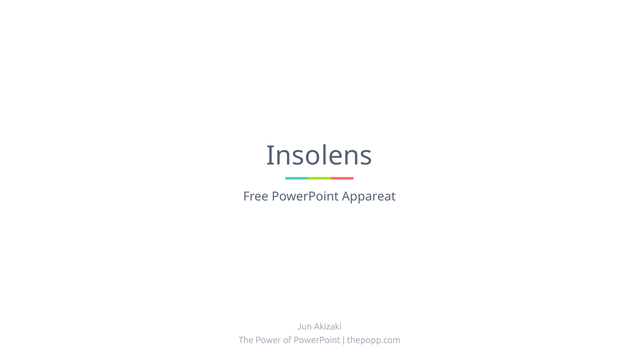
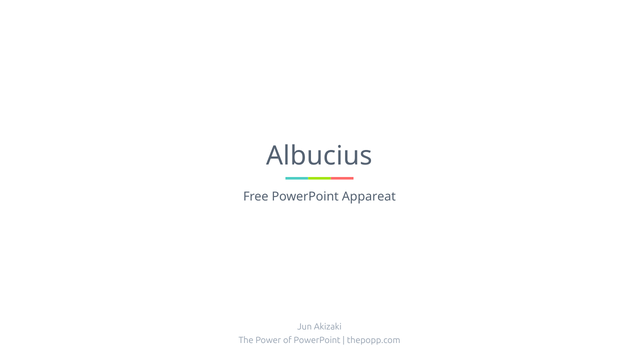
Insolens: Insolens -> Albucius
